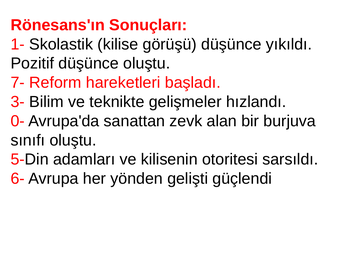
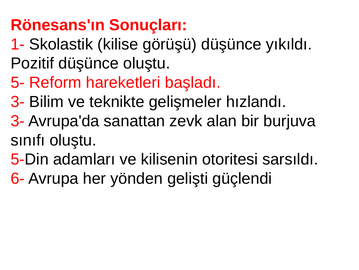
7-: 7- -> 5-
0- at (18, 121): 0- -> 3-
